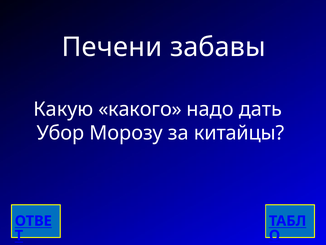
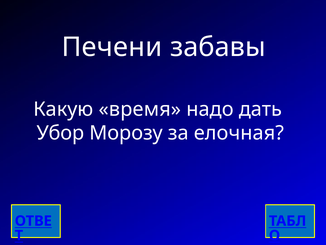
какого: какого -> время
китайцы: китайцы -> елочная
